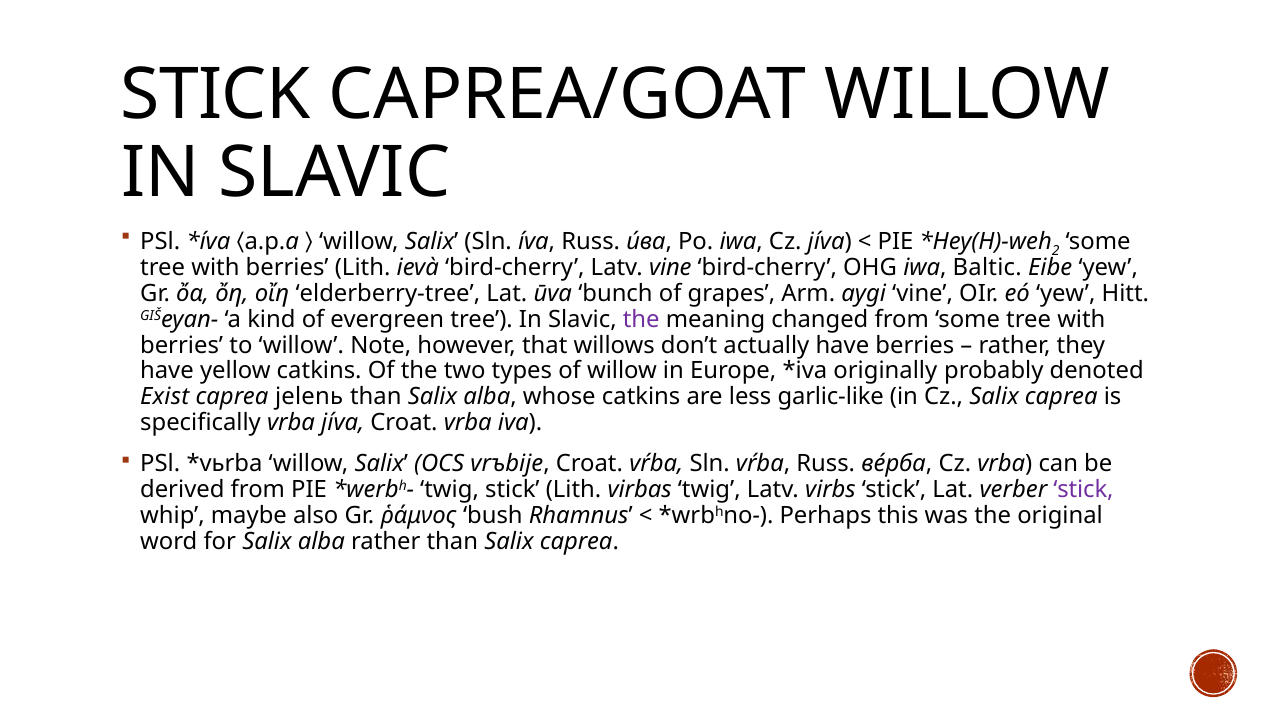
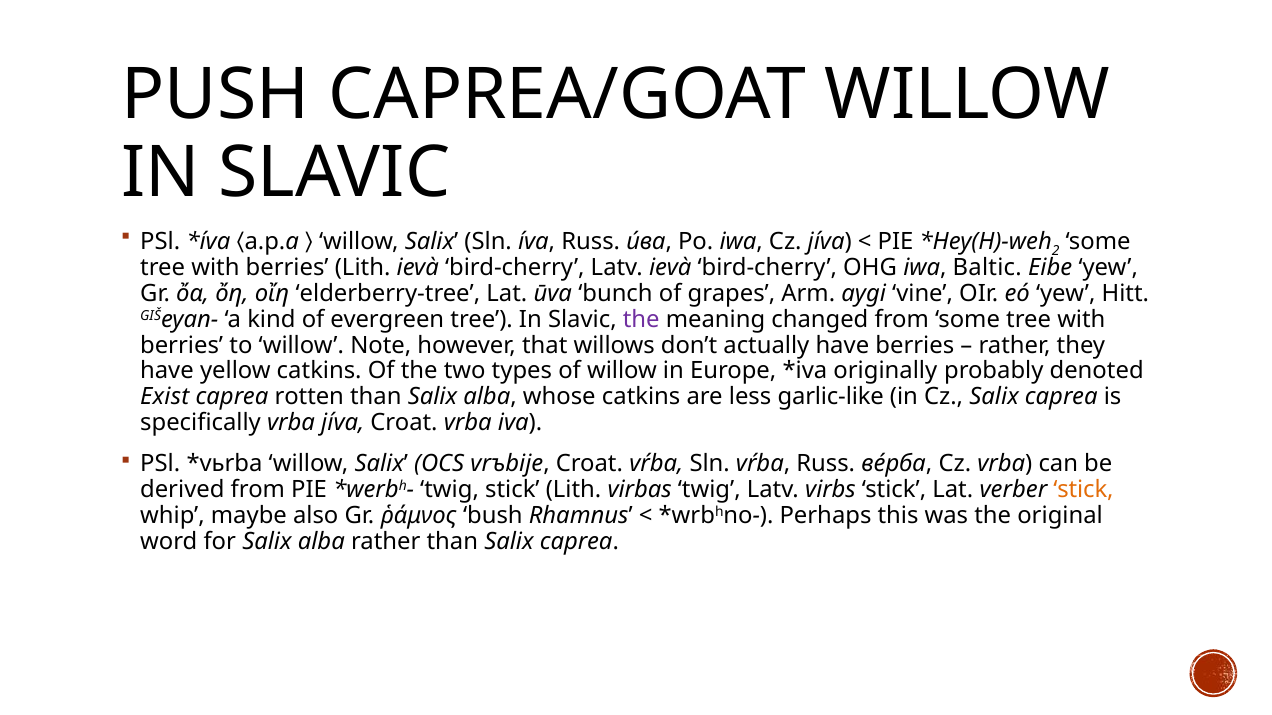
STICK at (216, 95): STICK -> PUSH
Latv vine: vine -> ievà
jelenь: jelenь -> rotten
stick at (1083, 490) colour: purple -> orange
